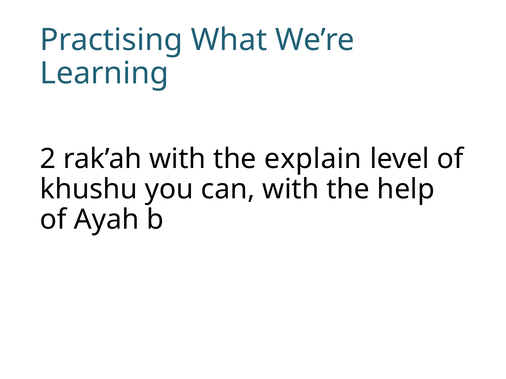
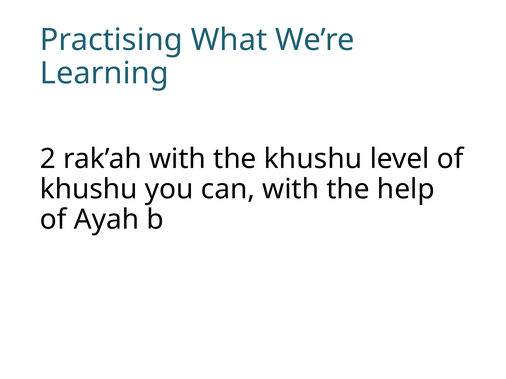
the explain: explain -> khushu
